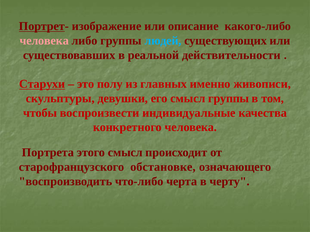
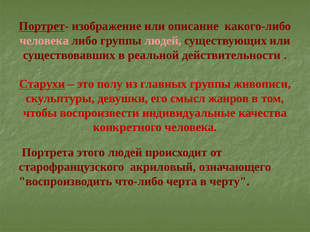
людей at (163, 41) colour: light blue -> pink
главных именно: именно -> группы
смысл группы: группы -> жанров
этого смысл: смысл -> людей
обстановке: обстановке -> акриловый
